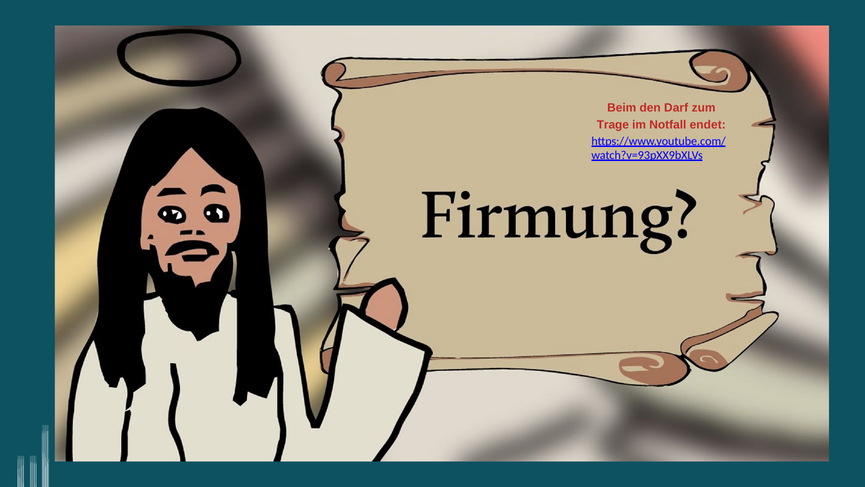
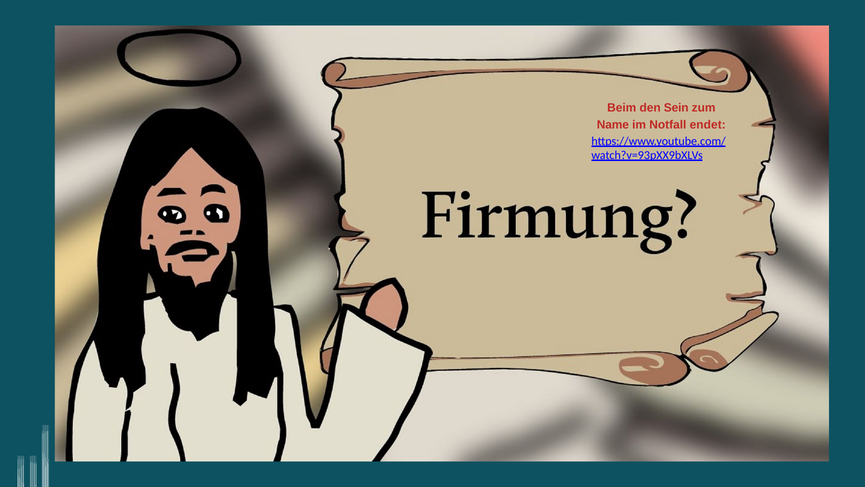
Darf: Darf -> Sein
Trage: Trage -> Name
